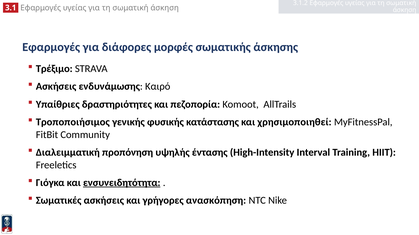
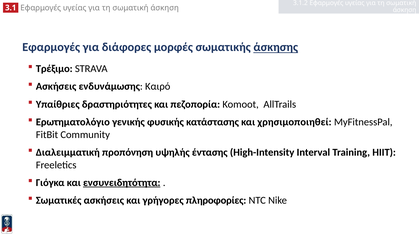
άσκησης underline: none -> present
Τροποποιήσιμος: Τροποποιήσιμος -> Ερωτηματολόγιο
ανασκόπηση: ανασκόπηση -> πληροφορίες
